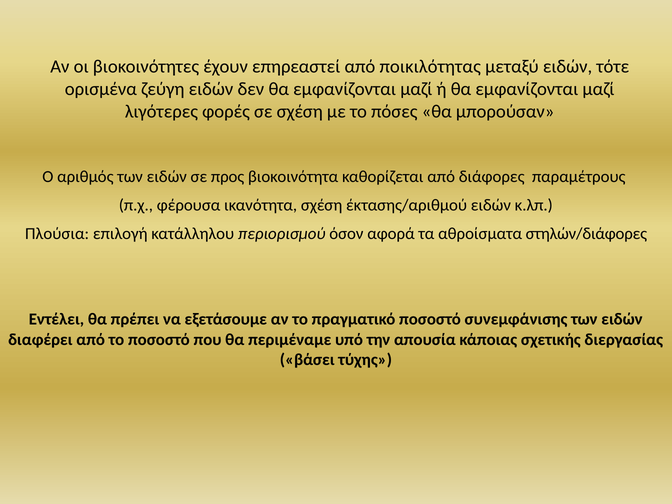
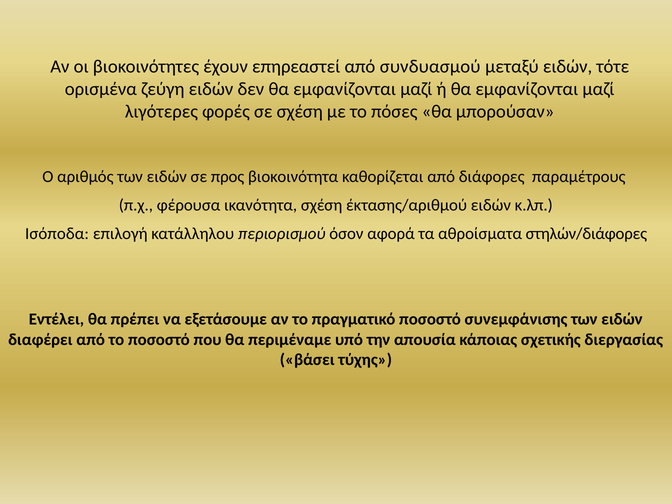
ποικιλότητας: ποικιλότητας -> συνδυασμού
Πλούσια: Πλούσια -> Ισόποδα
